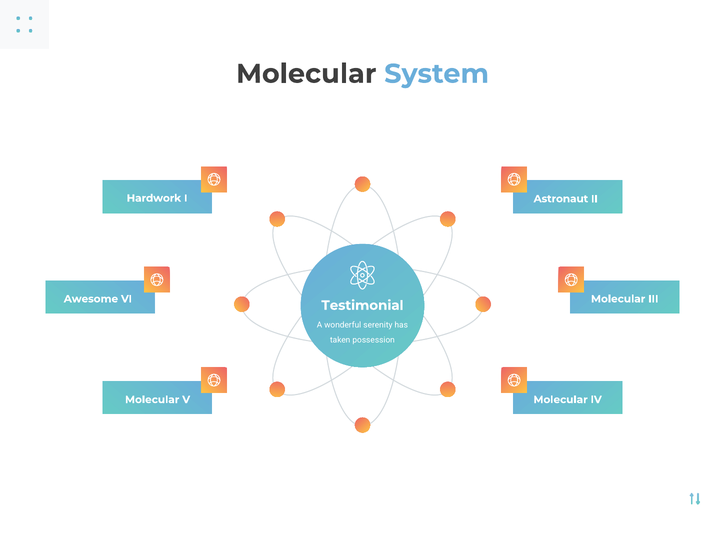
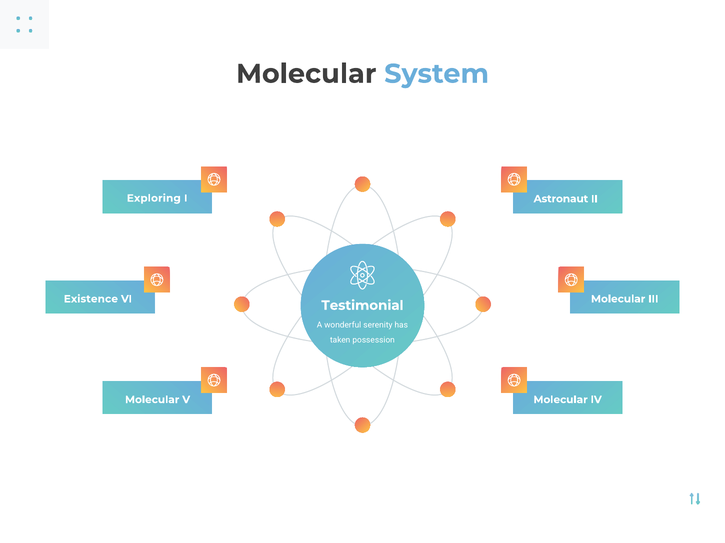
Hardwork: Hardwork -> Exploring
Awesome: Awesome -> Existence
